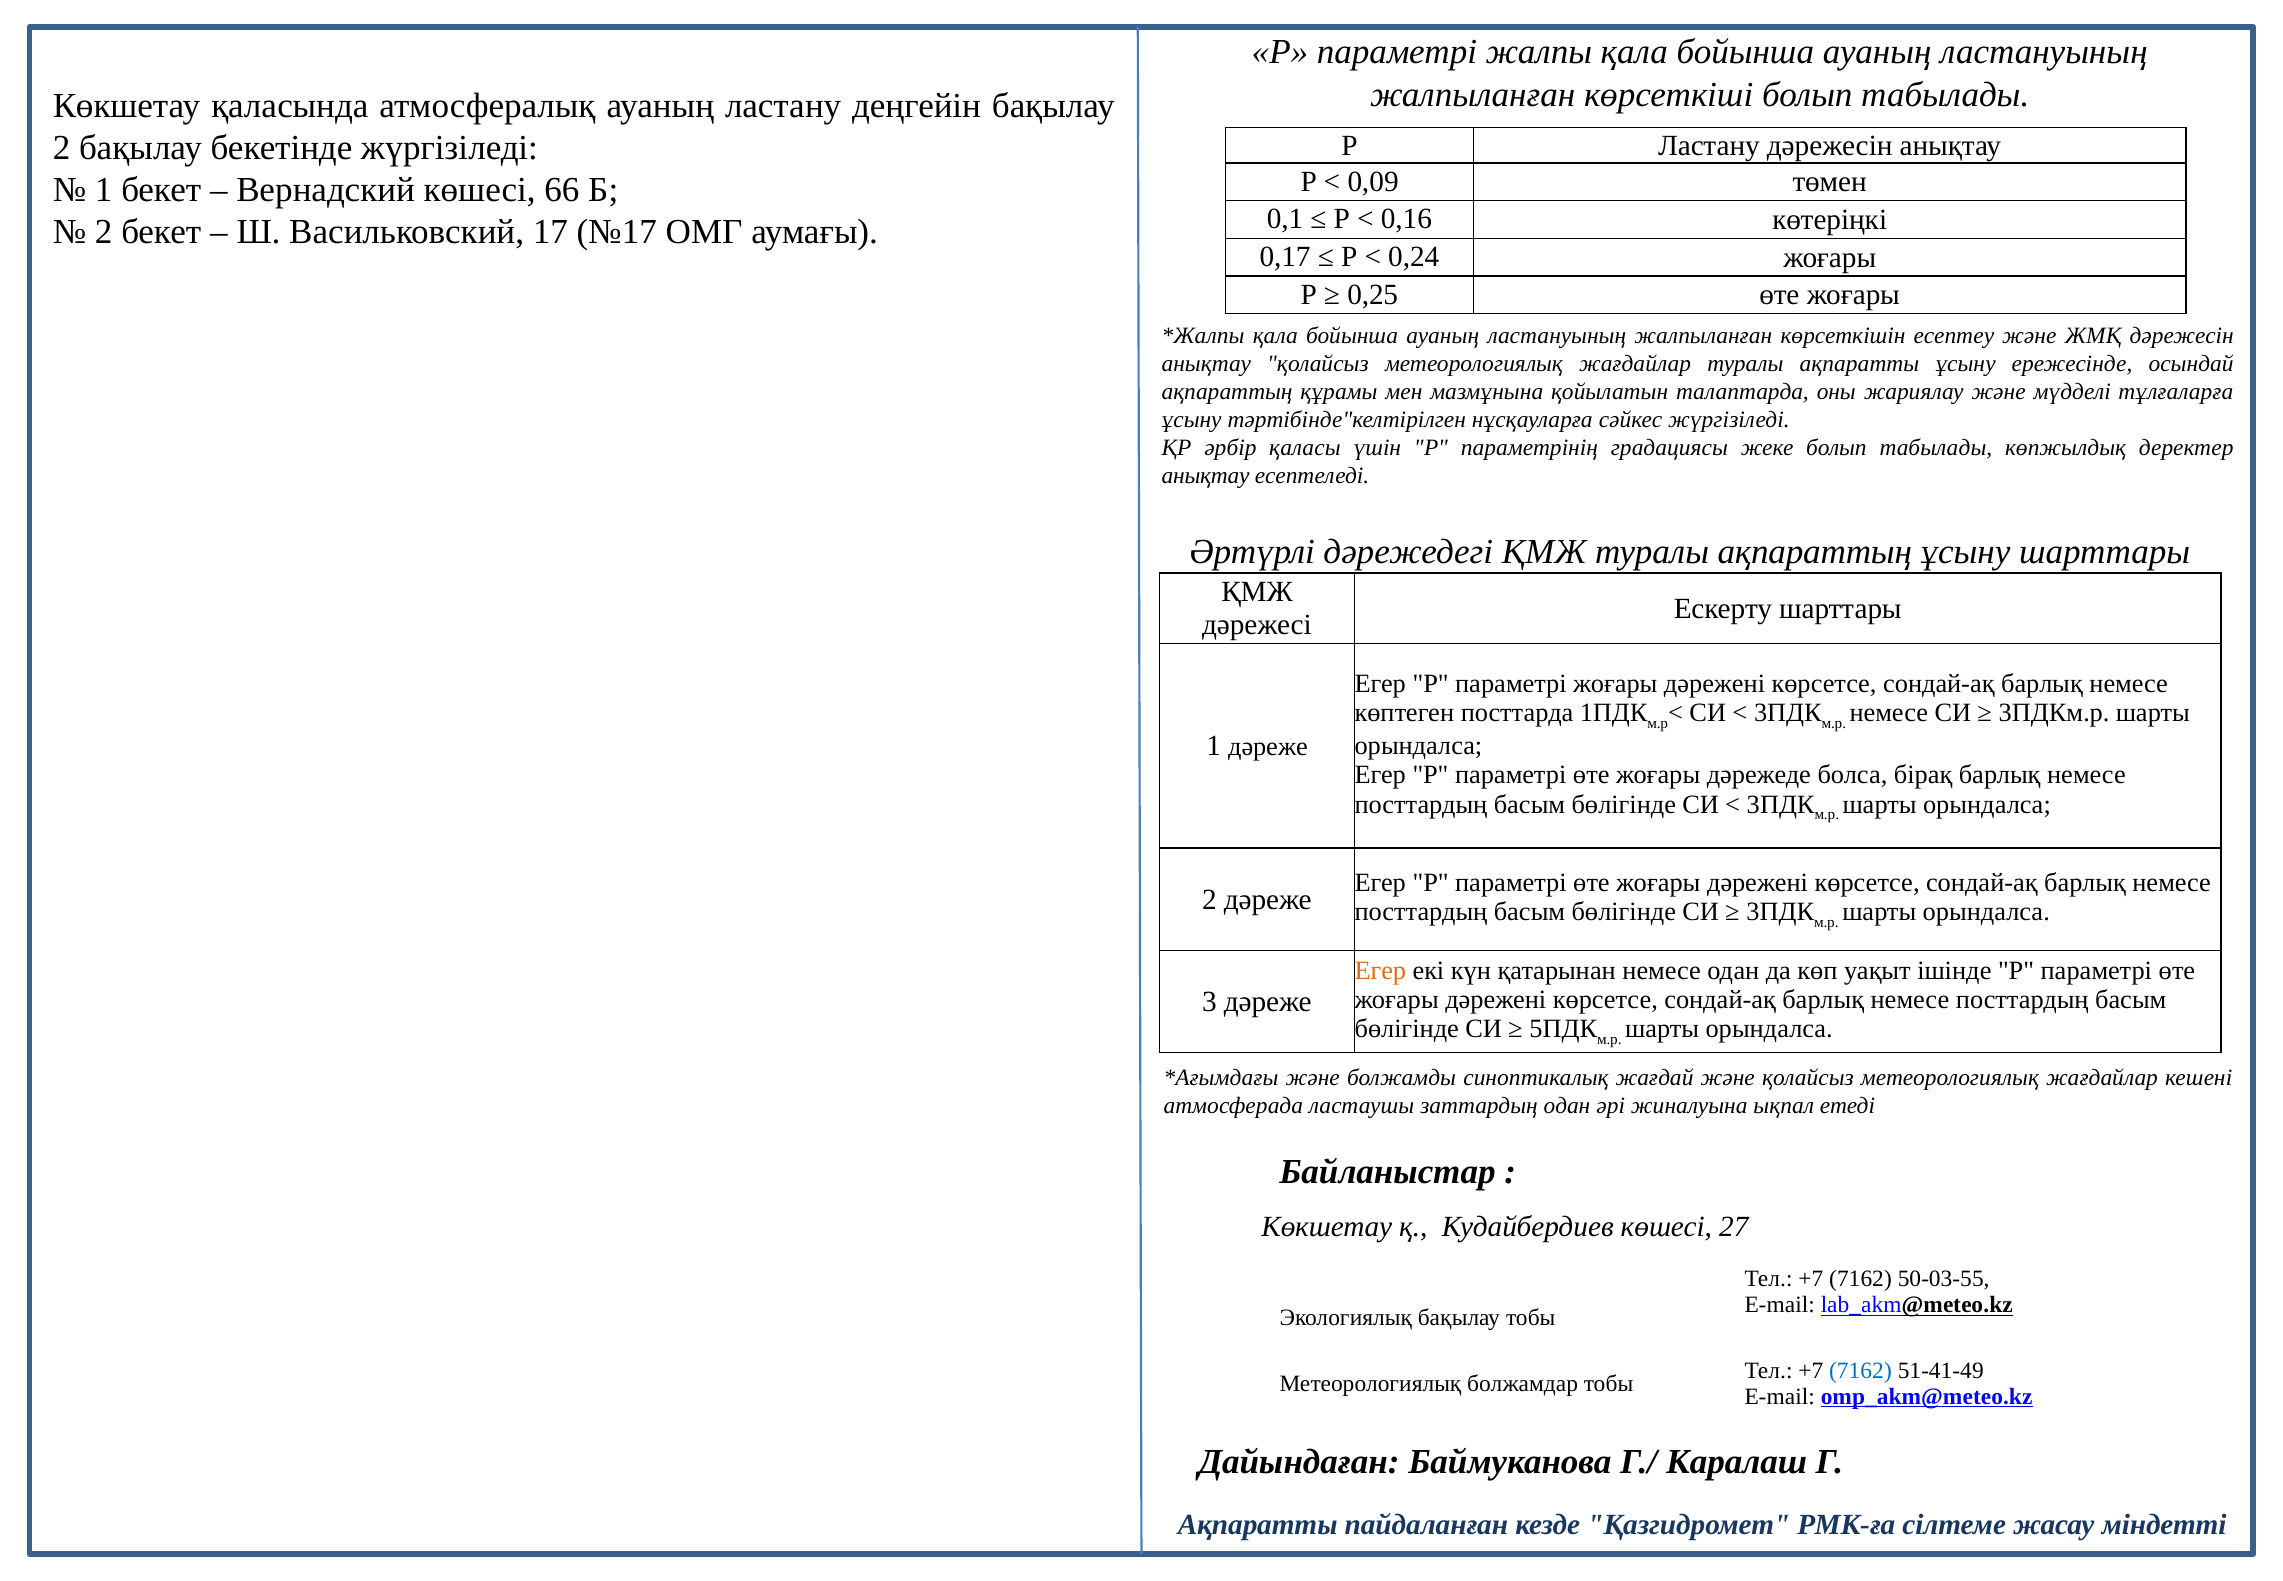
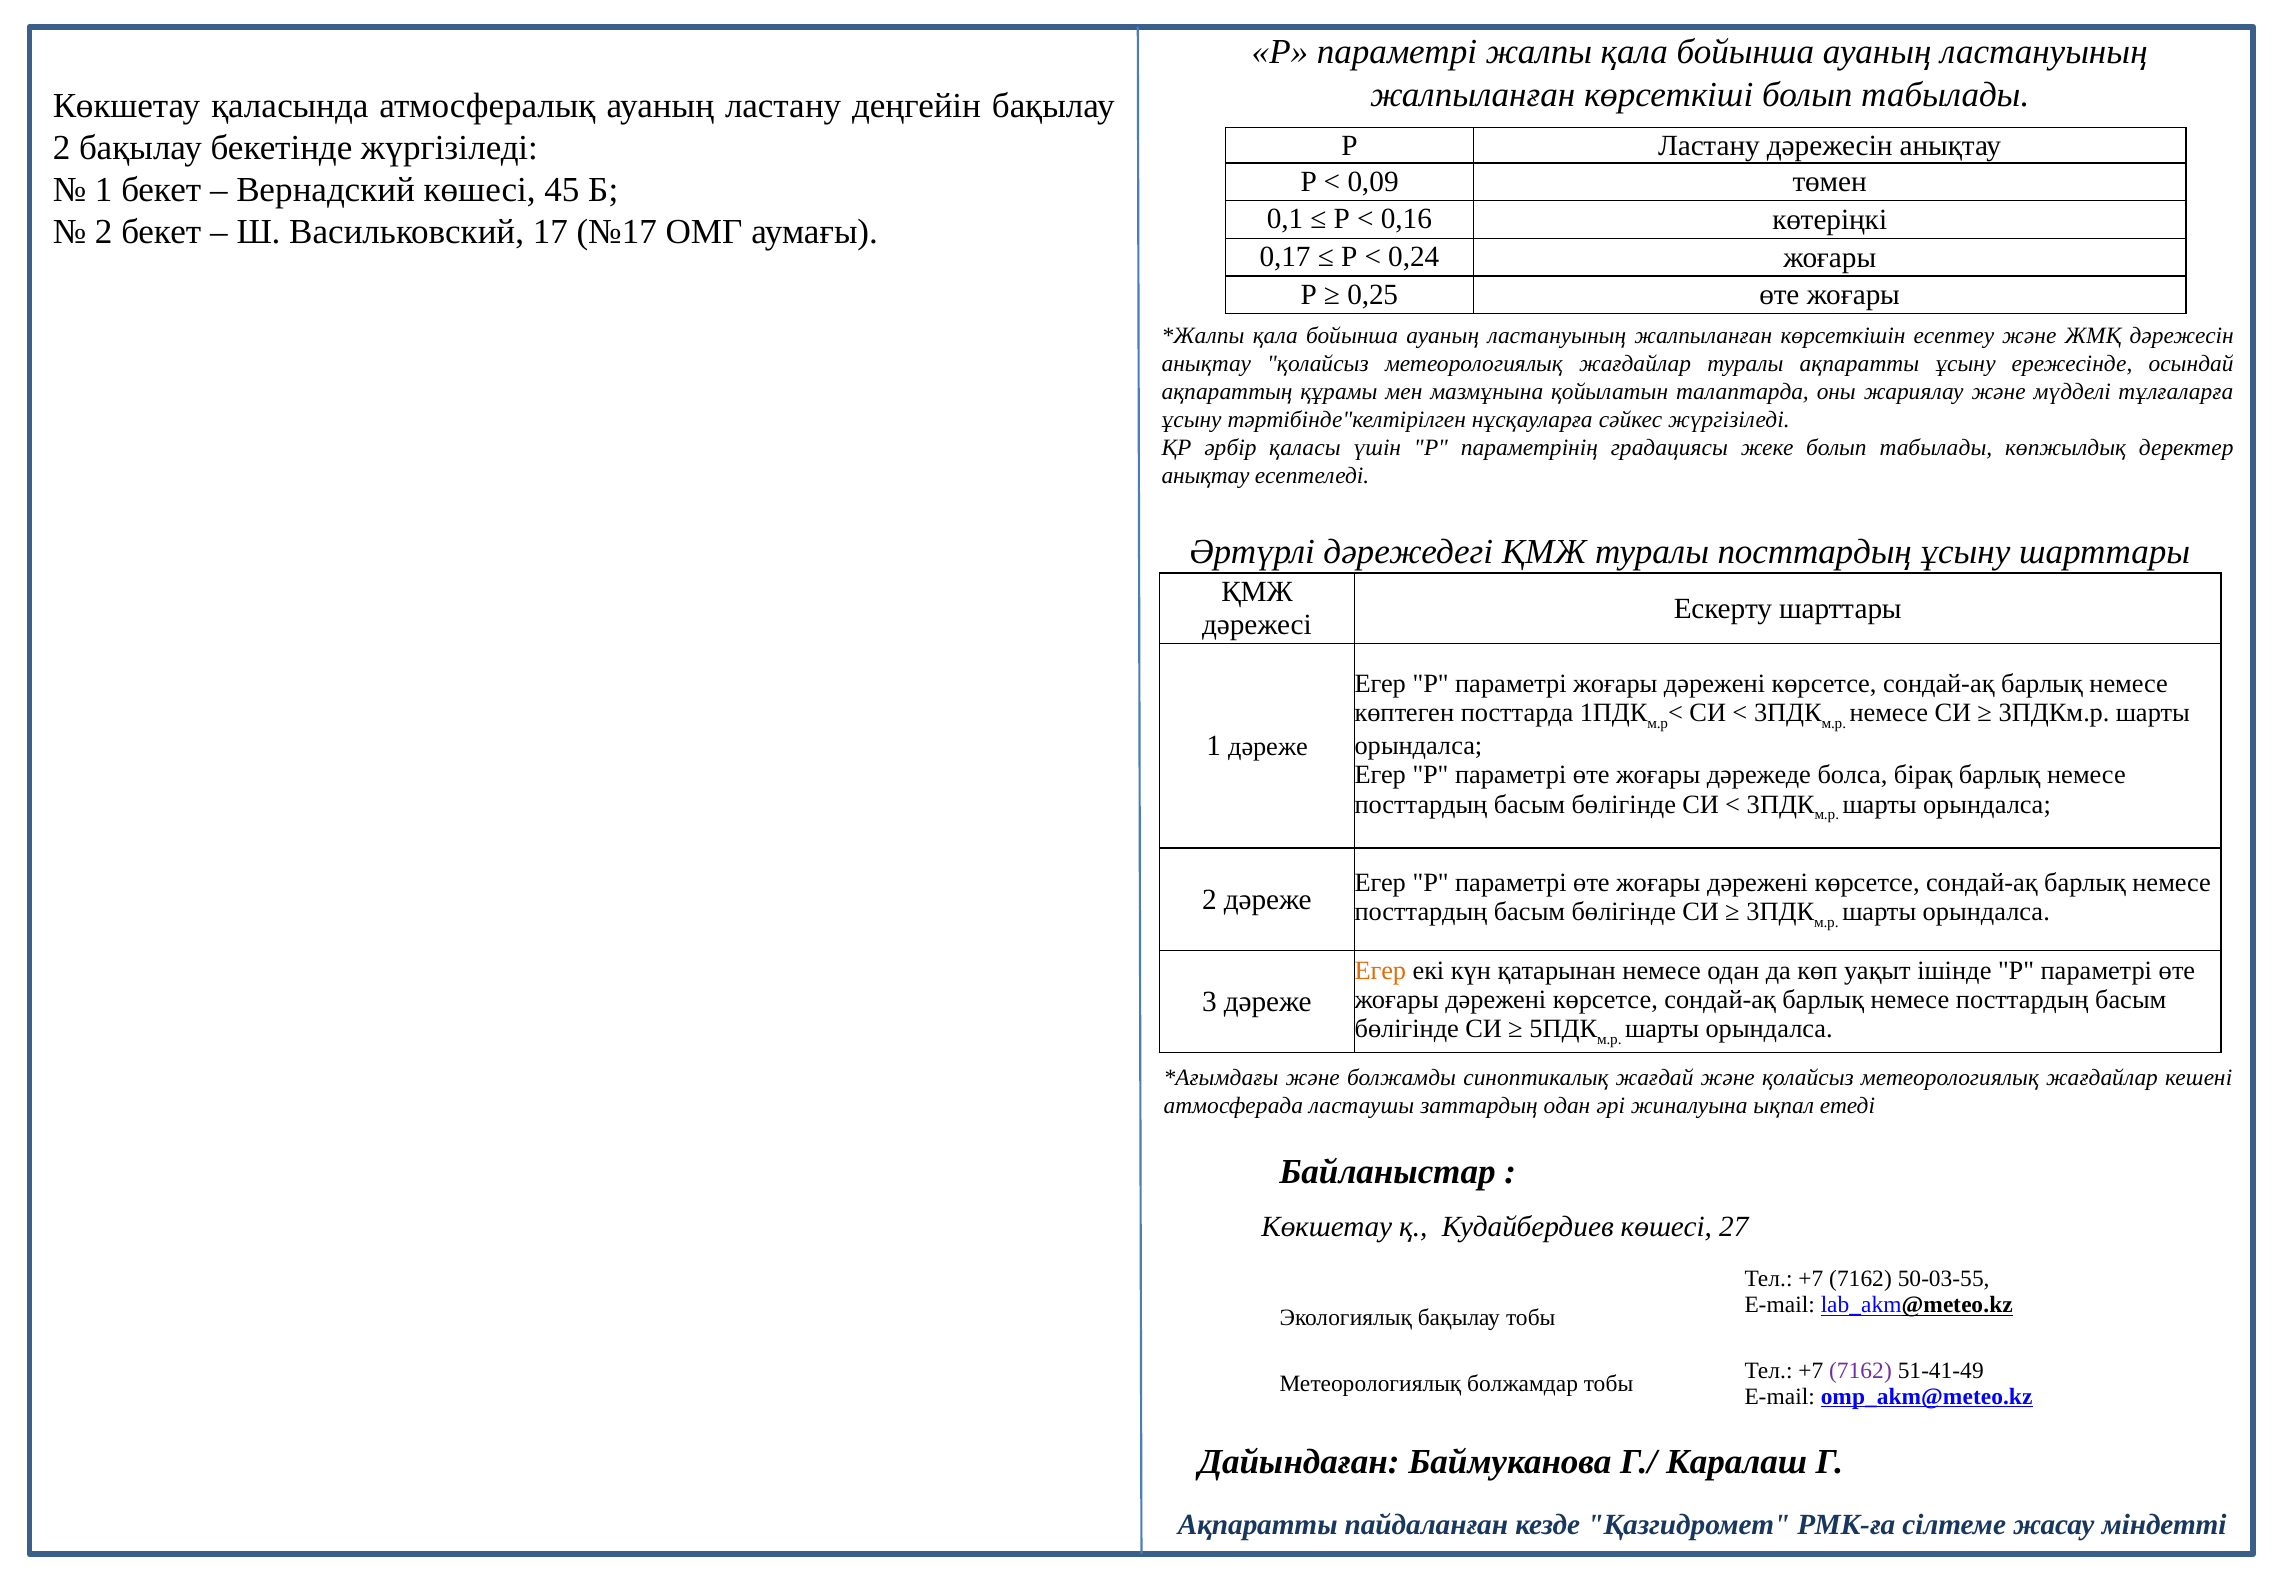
66: 66 -> 45
туралы ақпараттың: ақпараттың -> посттардың
7162 at (1860, 1370) colour: blue -> purple
